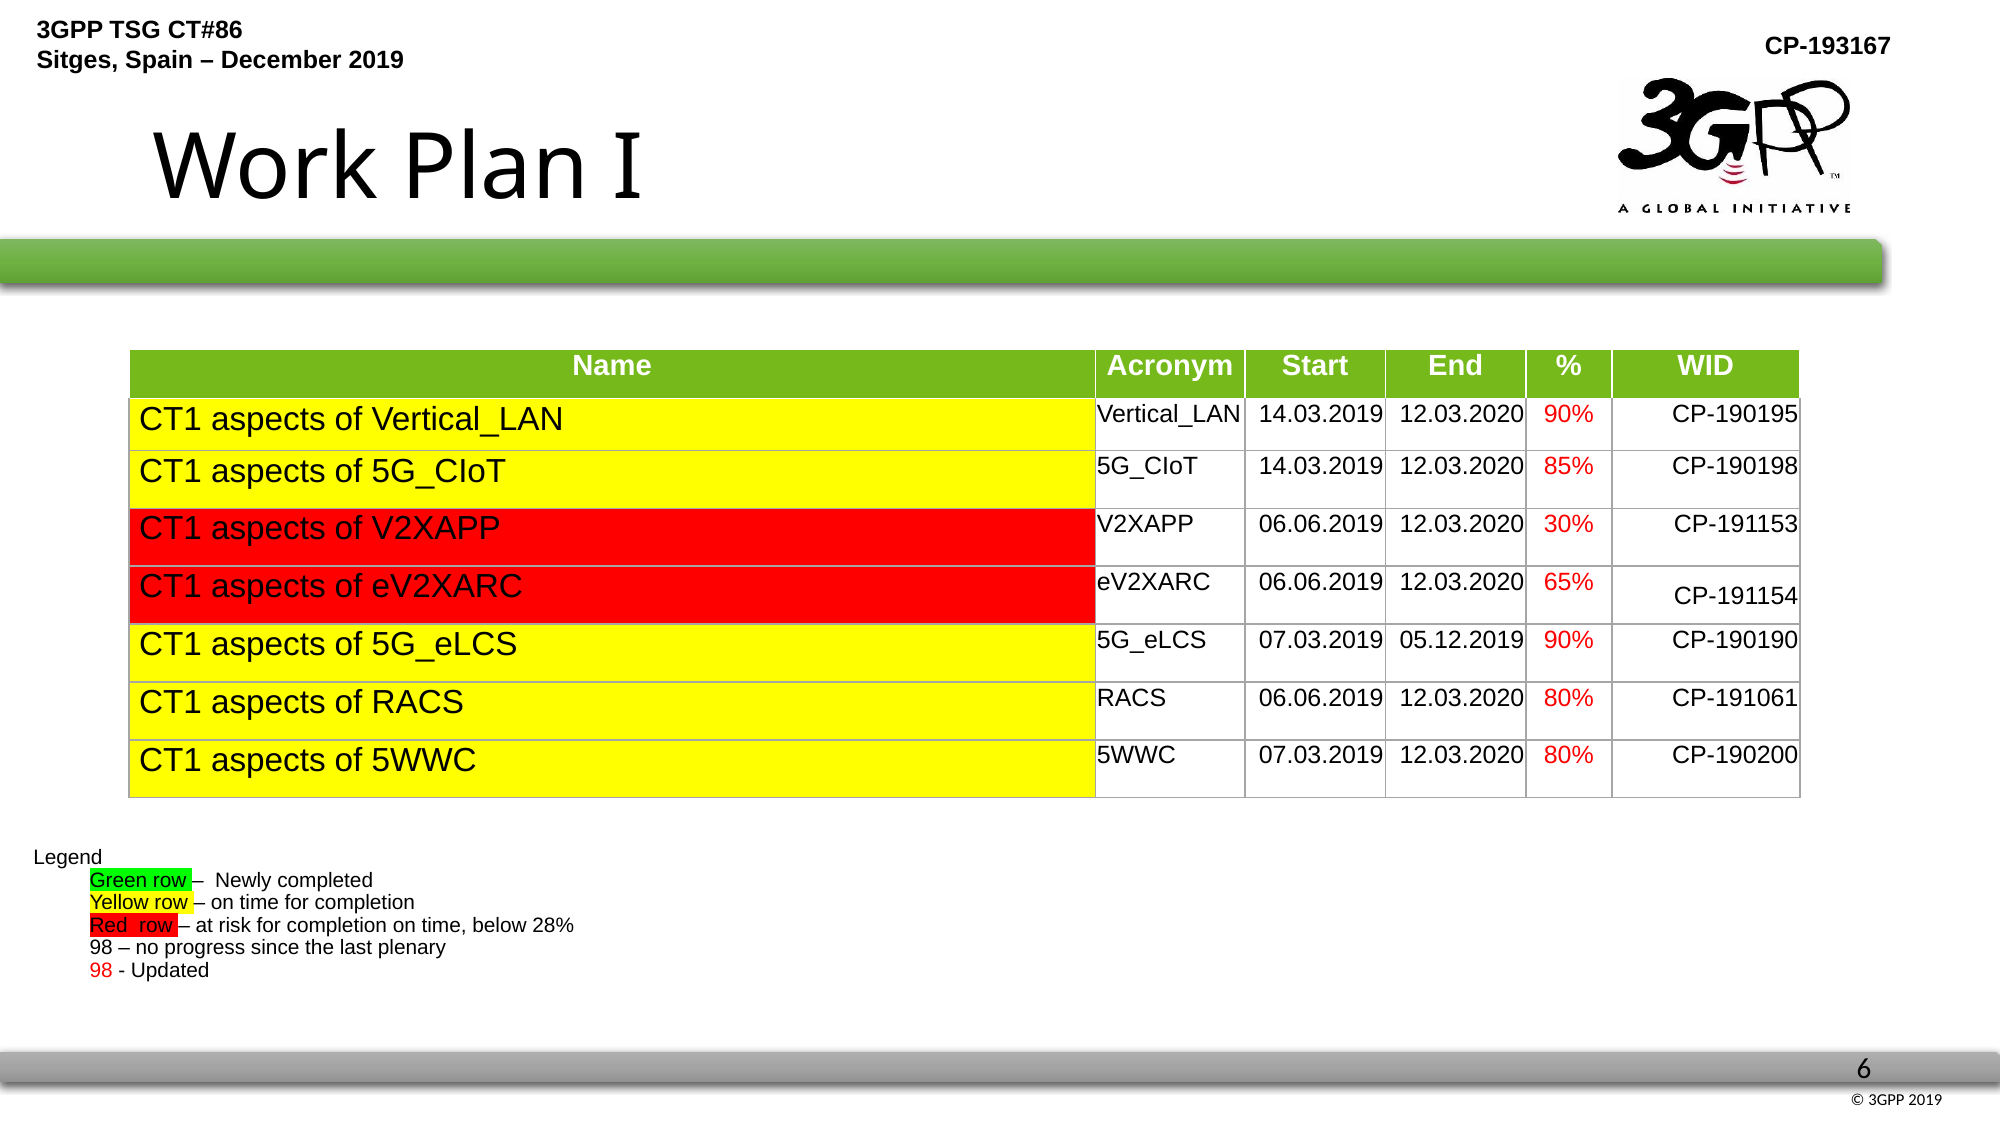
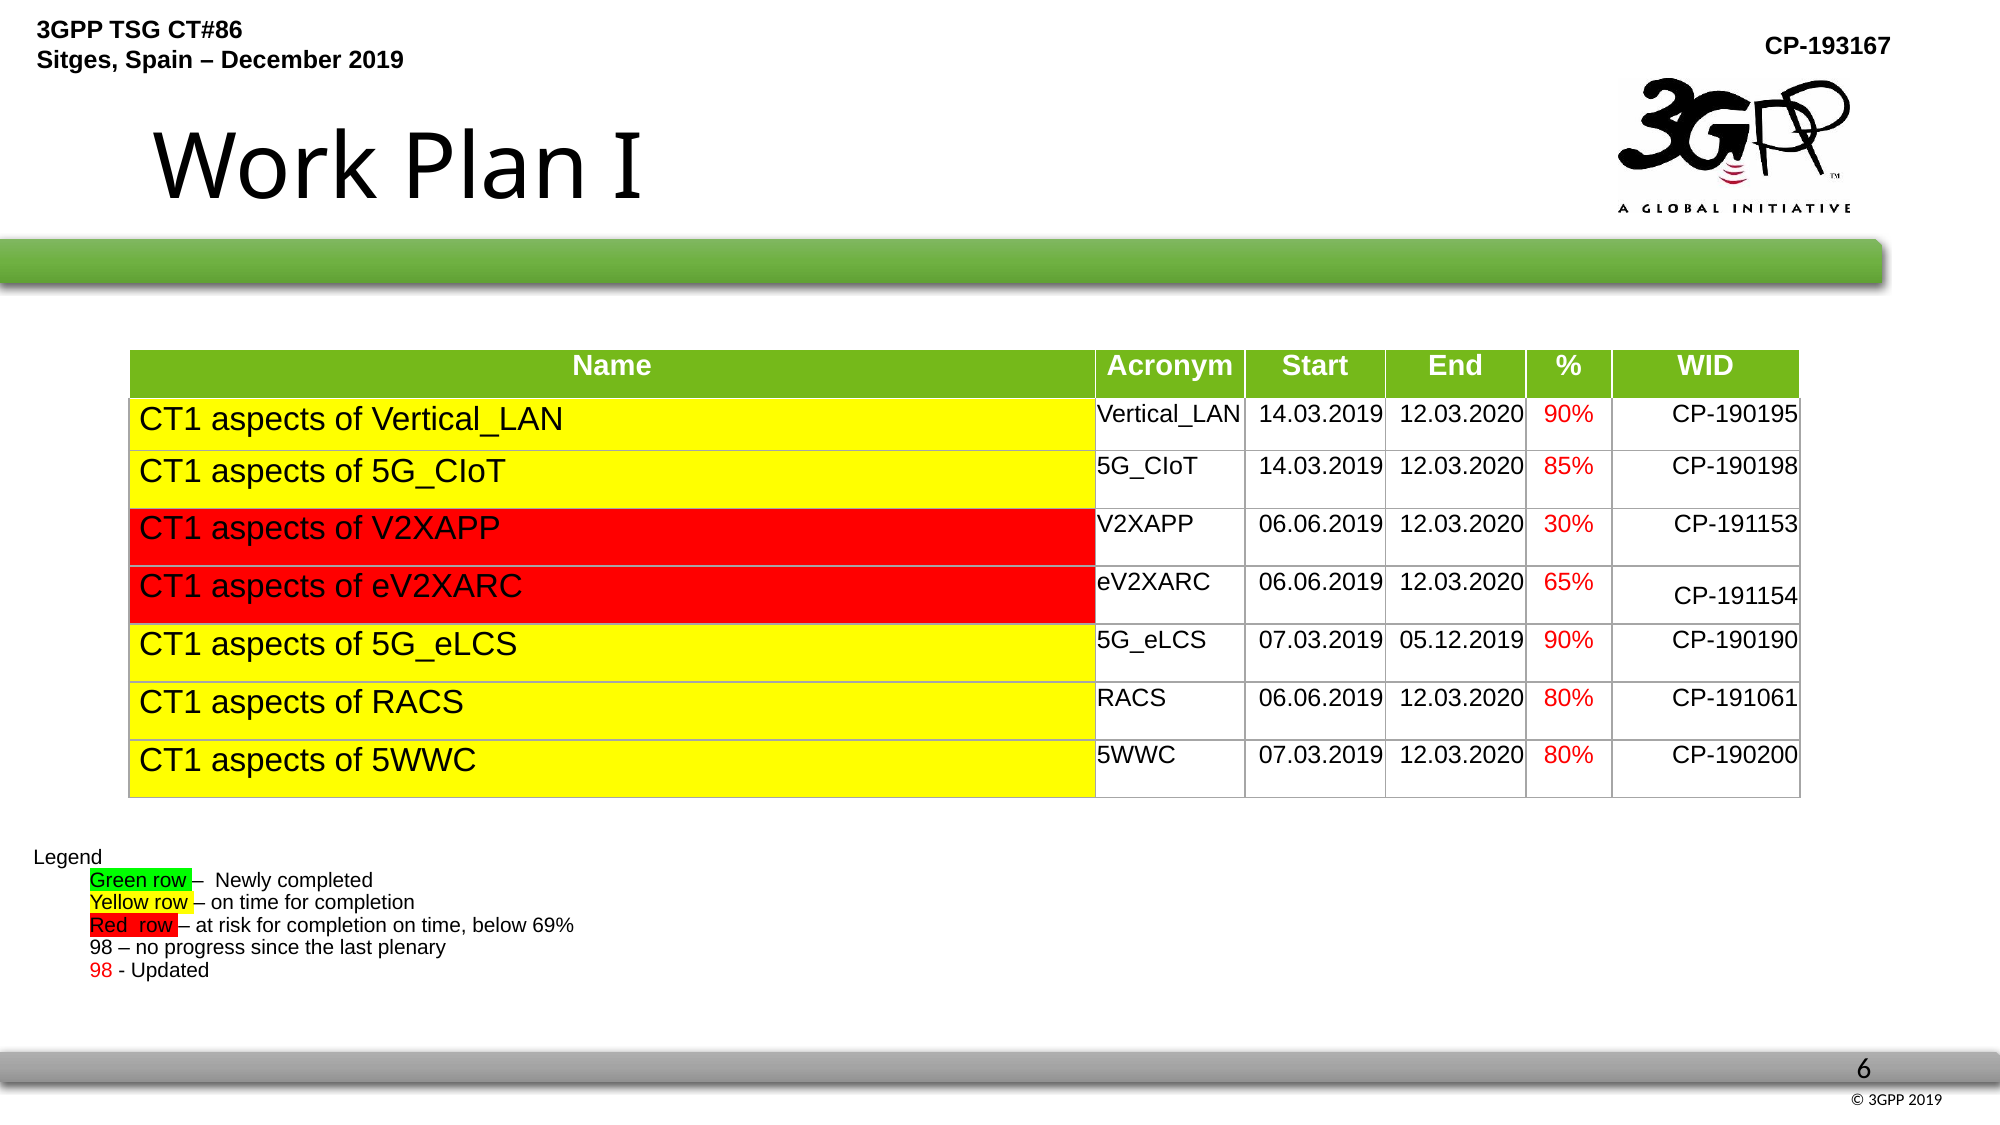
28%: 28% -> 69%
